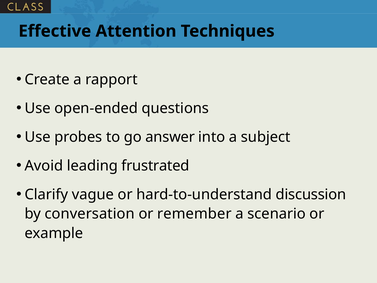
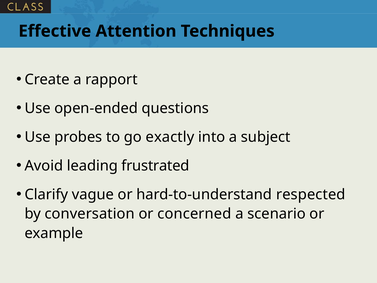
answer: answer -> exactly
discussion: discussion -> respected
remember: remember -> concerned
